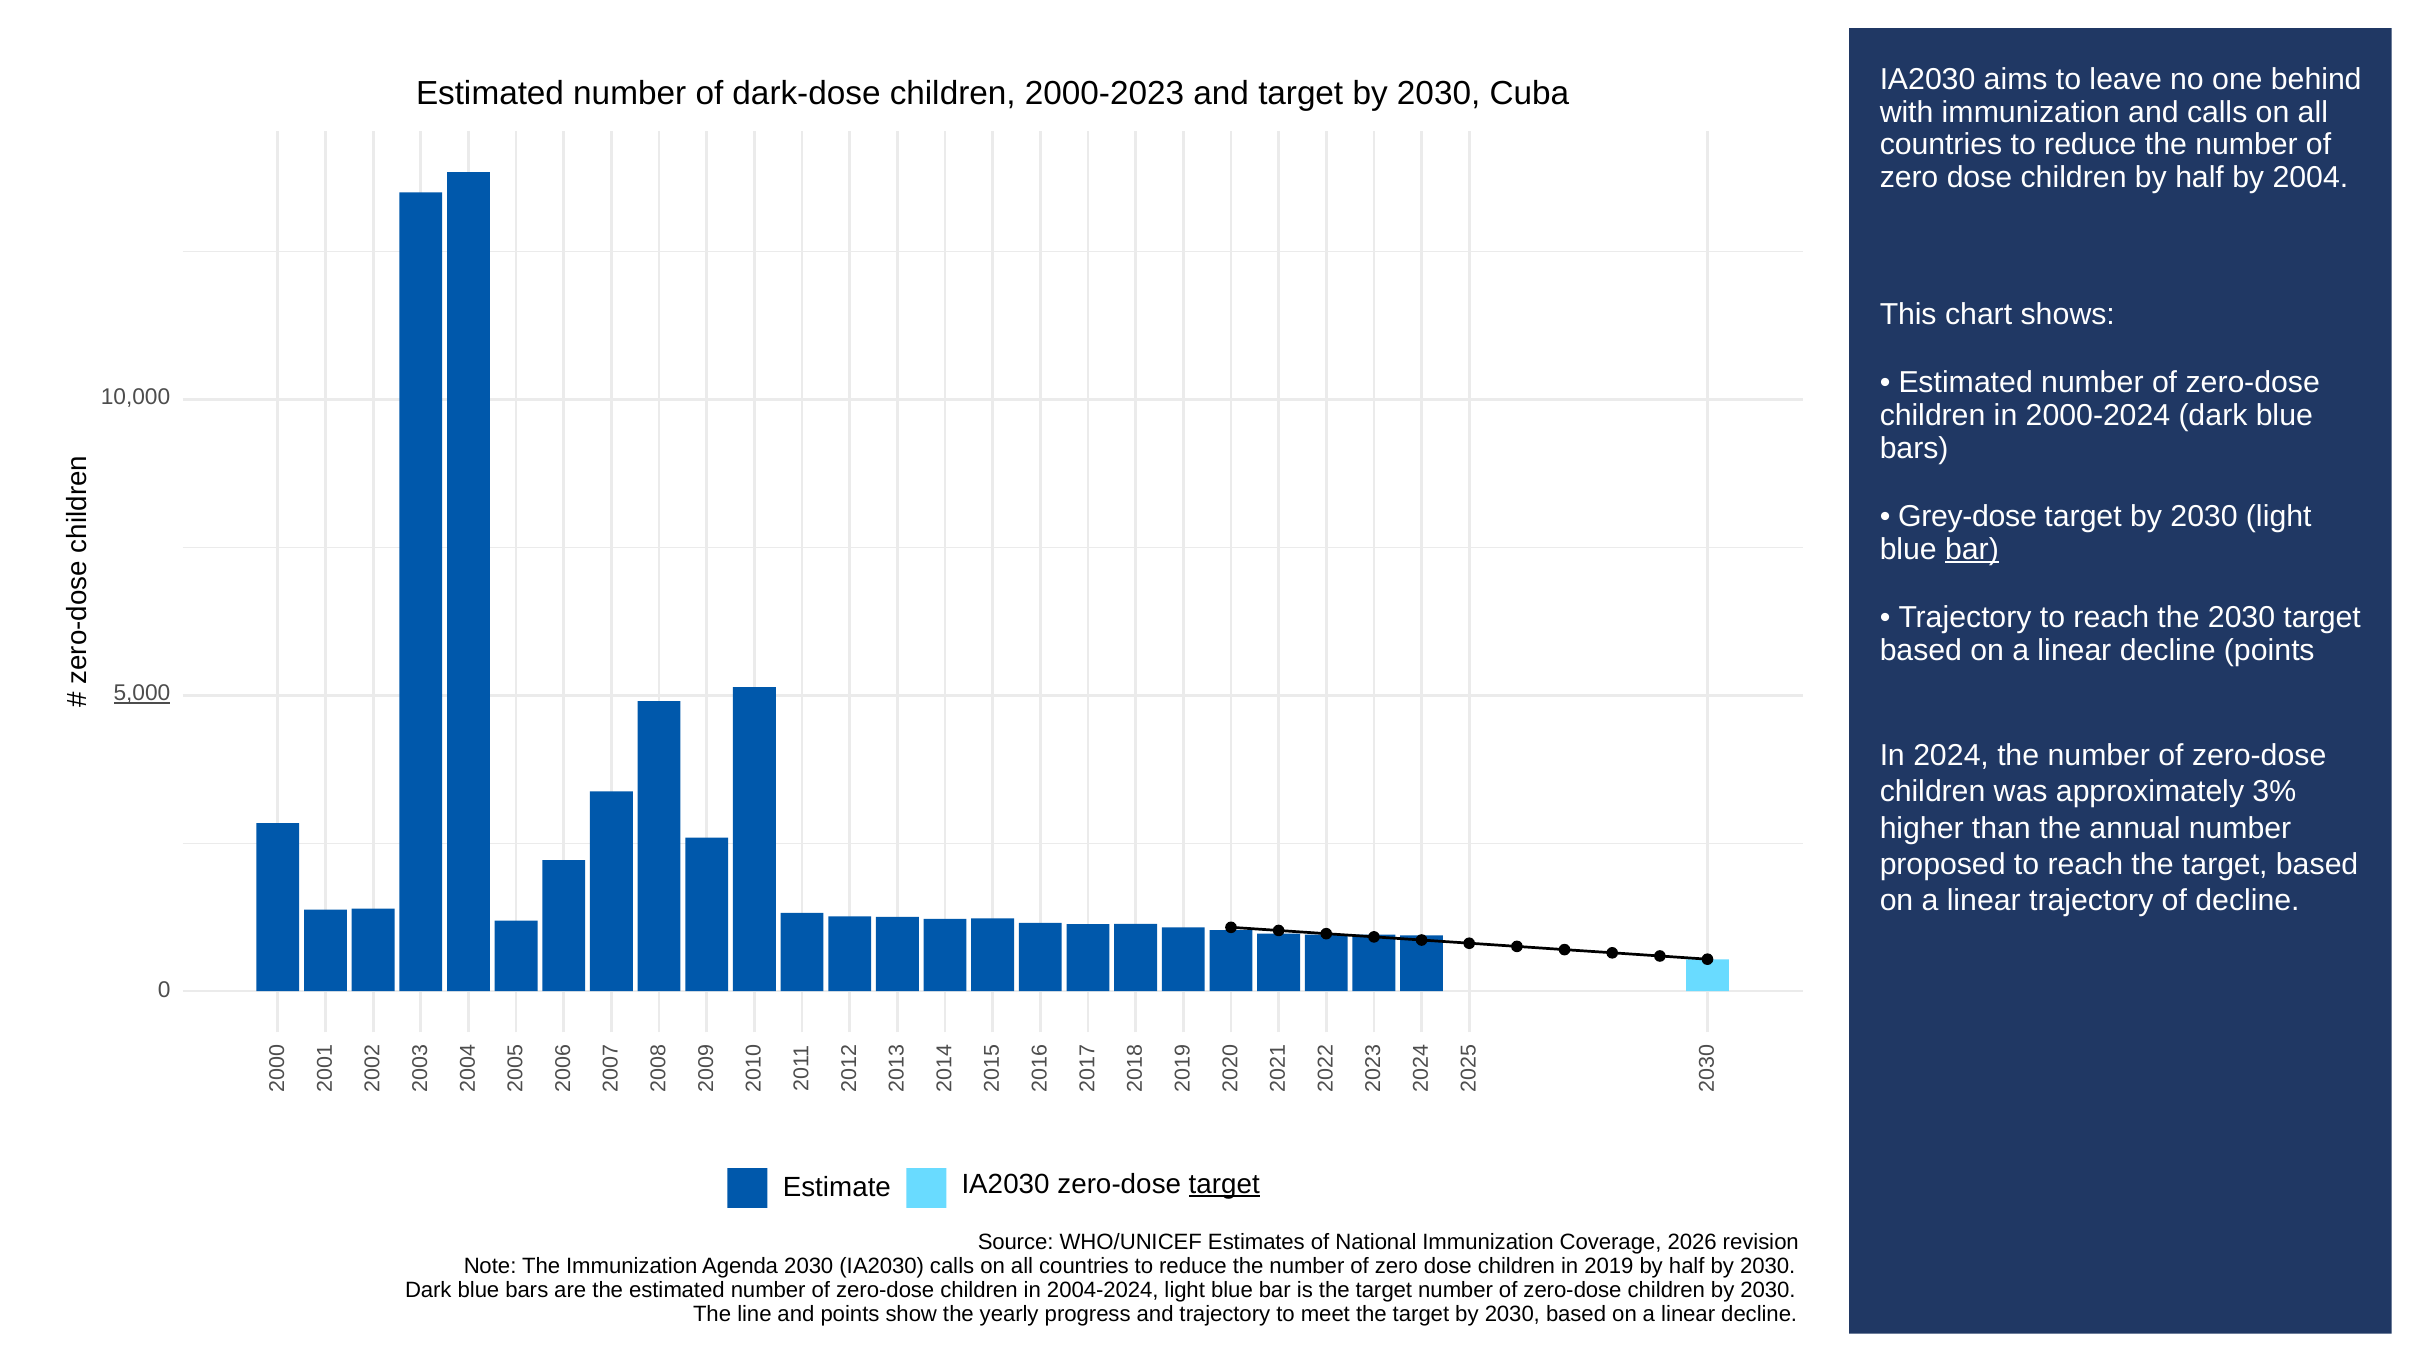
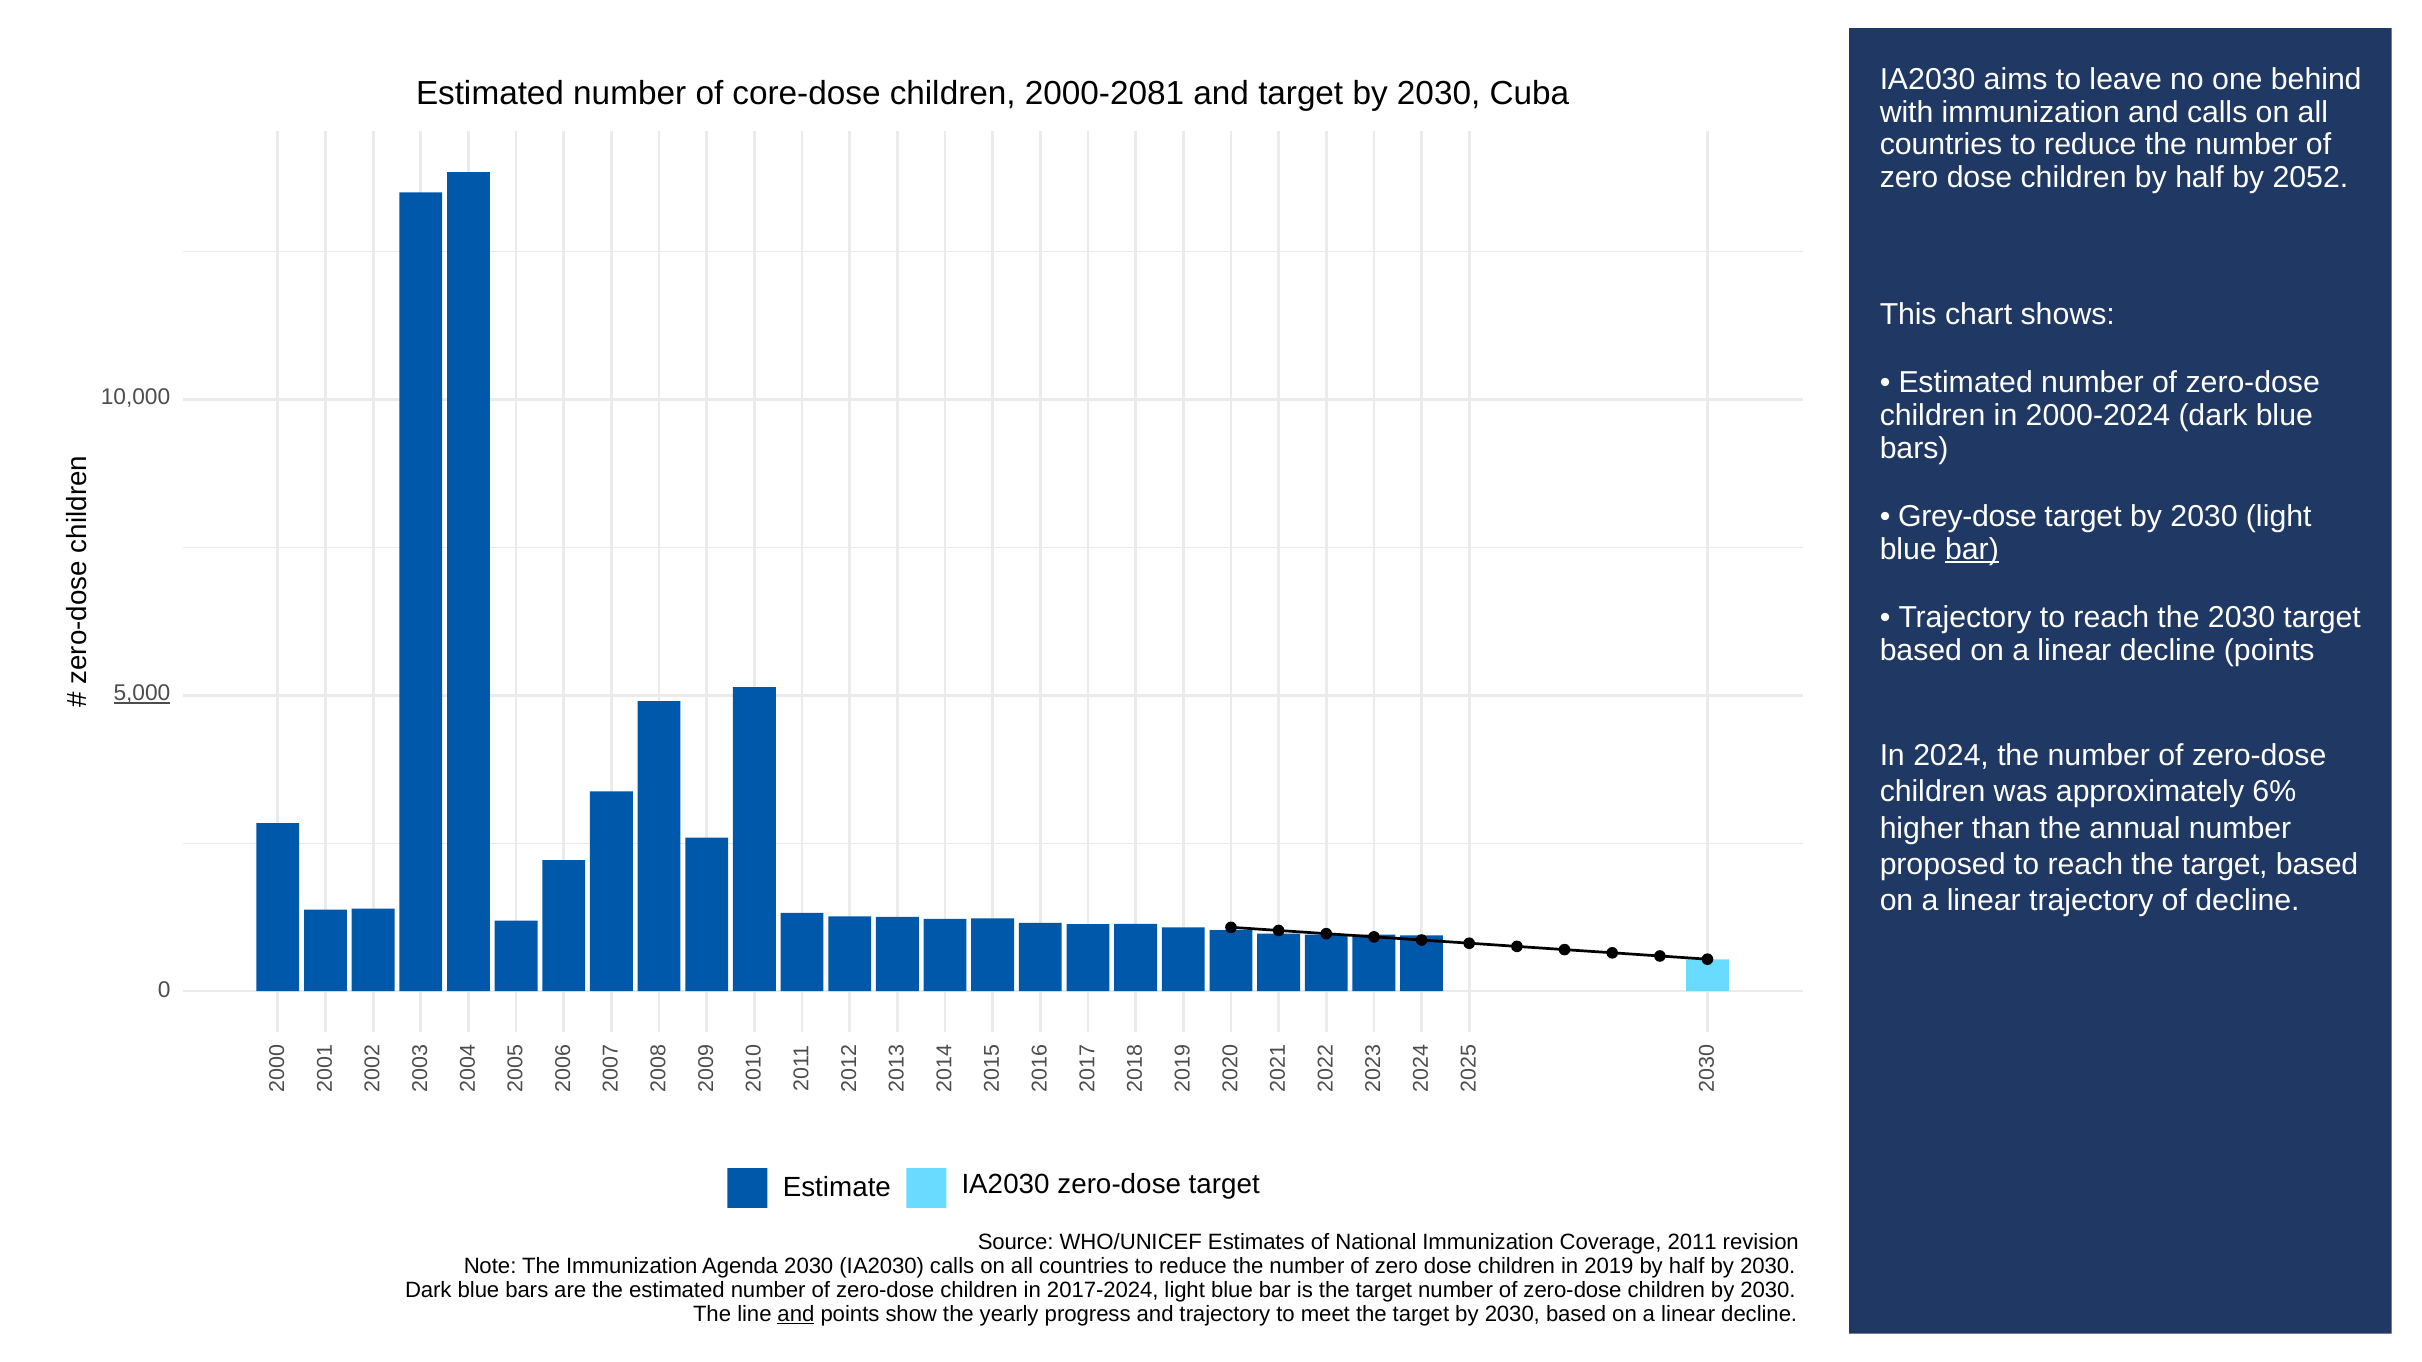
dark-dose: dark-dose -> core-dose
2000-2023: 2000-2023 -> 2000-2081
2004: 2004 -> 2052
3%: 3% -> 6%
target at (1224, 1185) underline: present -> none
2026: 2026 -> 2011
2004-2024: 2004-2024 -> 2017-2024
and at (796, 1315) underline: none -> present
